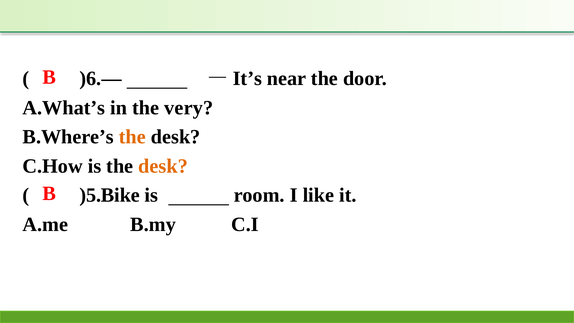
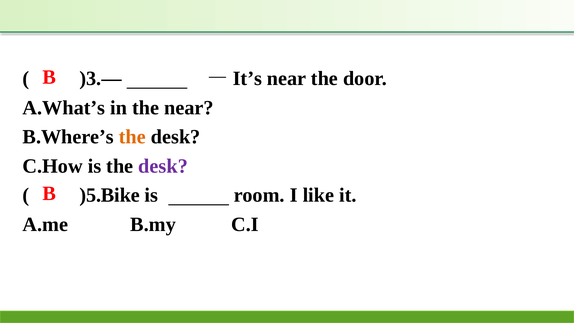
)6.—: )6.— -> )3.—
the very: very -> near
desk at (163, 166) colour: orange -> purple
